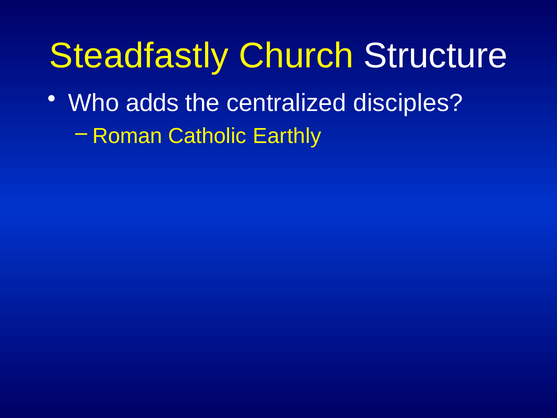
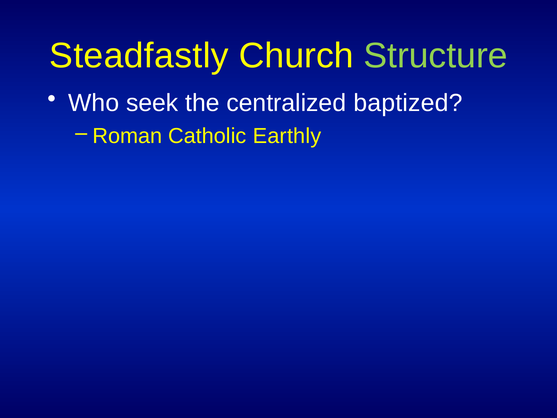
Structure colour: white -> light green
adds: adds -> seek
disciples: disciples -> baptized
